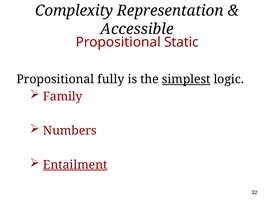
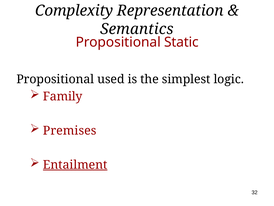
Accessible: Accessible -> Semantics
fully: fully -> used
simplest underline: present -> none
Numbers: Numbers -> Premises
